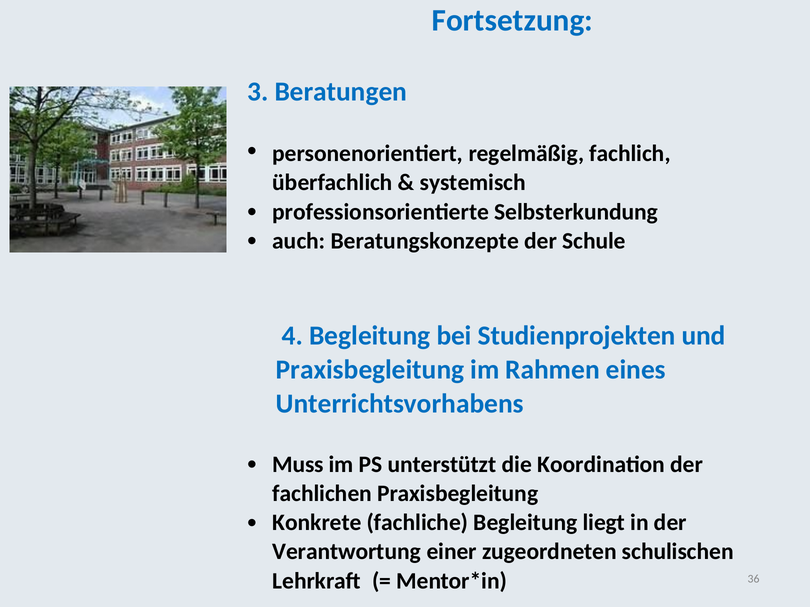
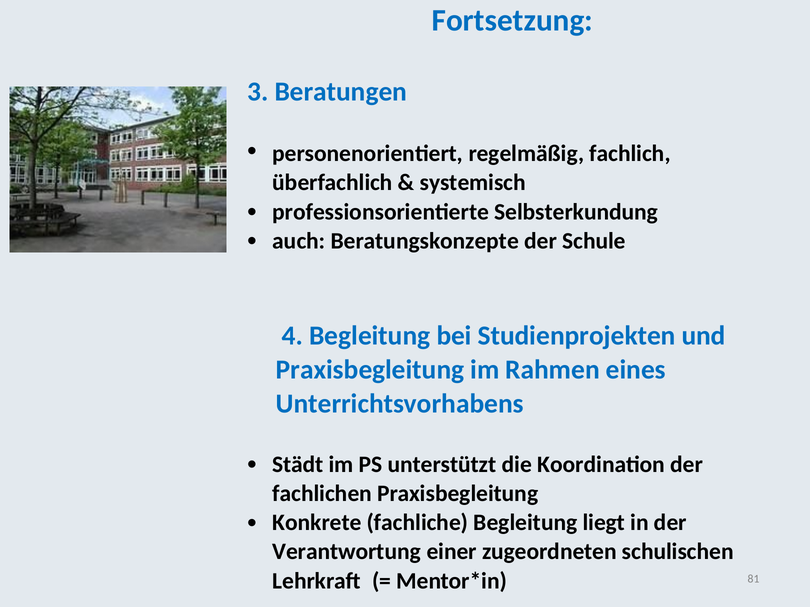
Muss: Muss -> Städt
36: 36 -> 81
